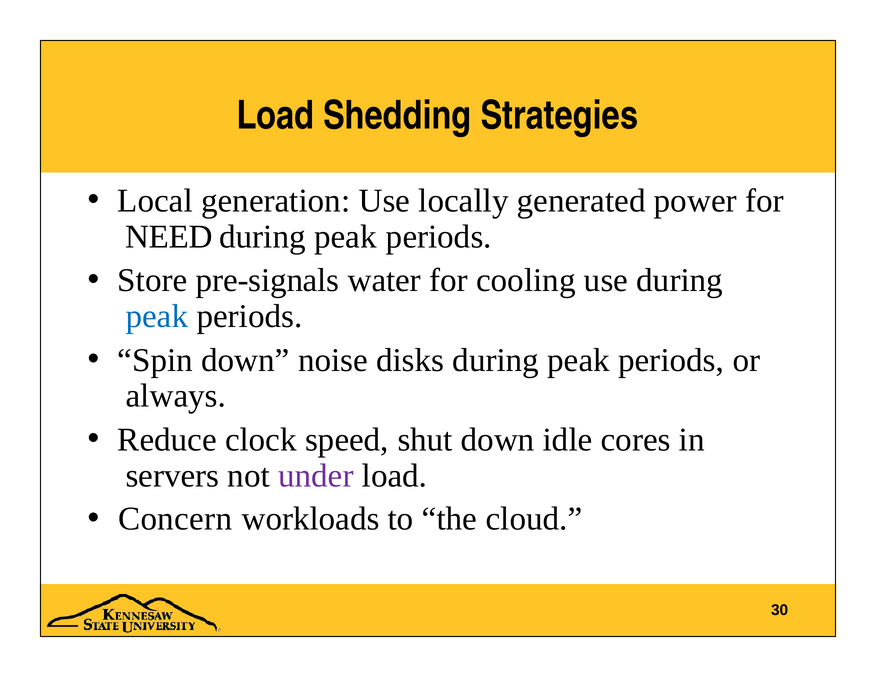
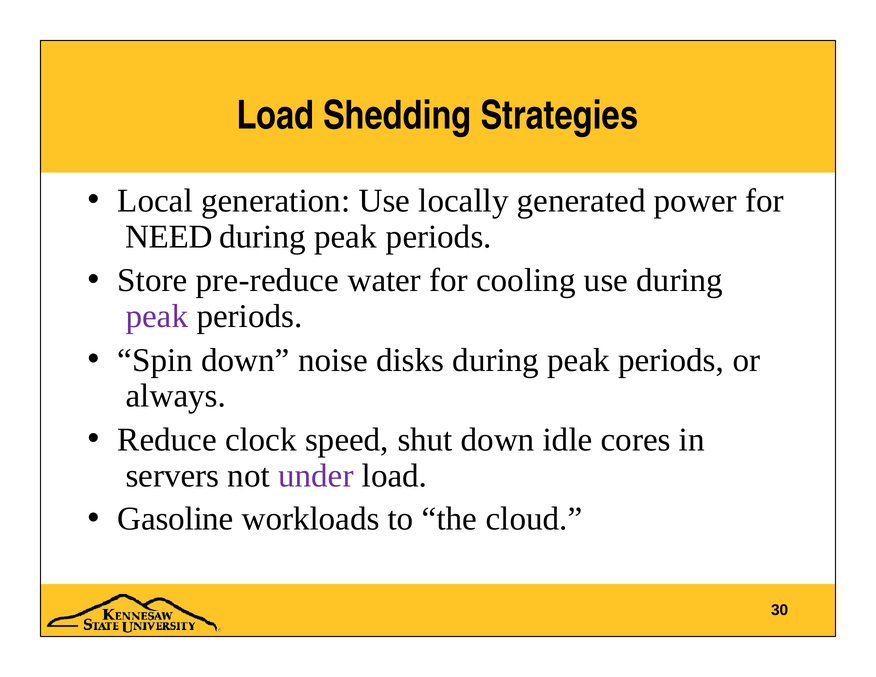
pre-signals: pre-signals -> pre-reduce
peak at (157, 316) colour: blue -> purple
Concern: Concern -> Gasoline
